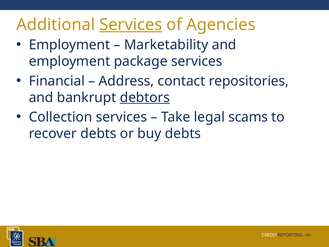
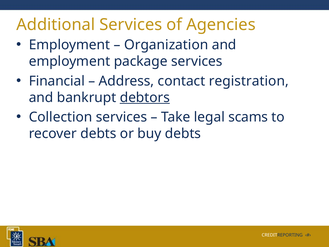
Services at (131, 25) underline: present -> none
Marketability: Marketability -> Organization
repositories: repositories -> registration
